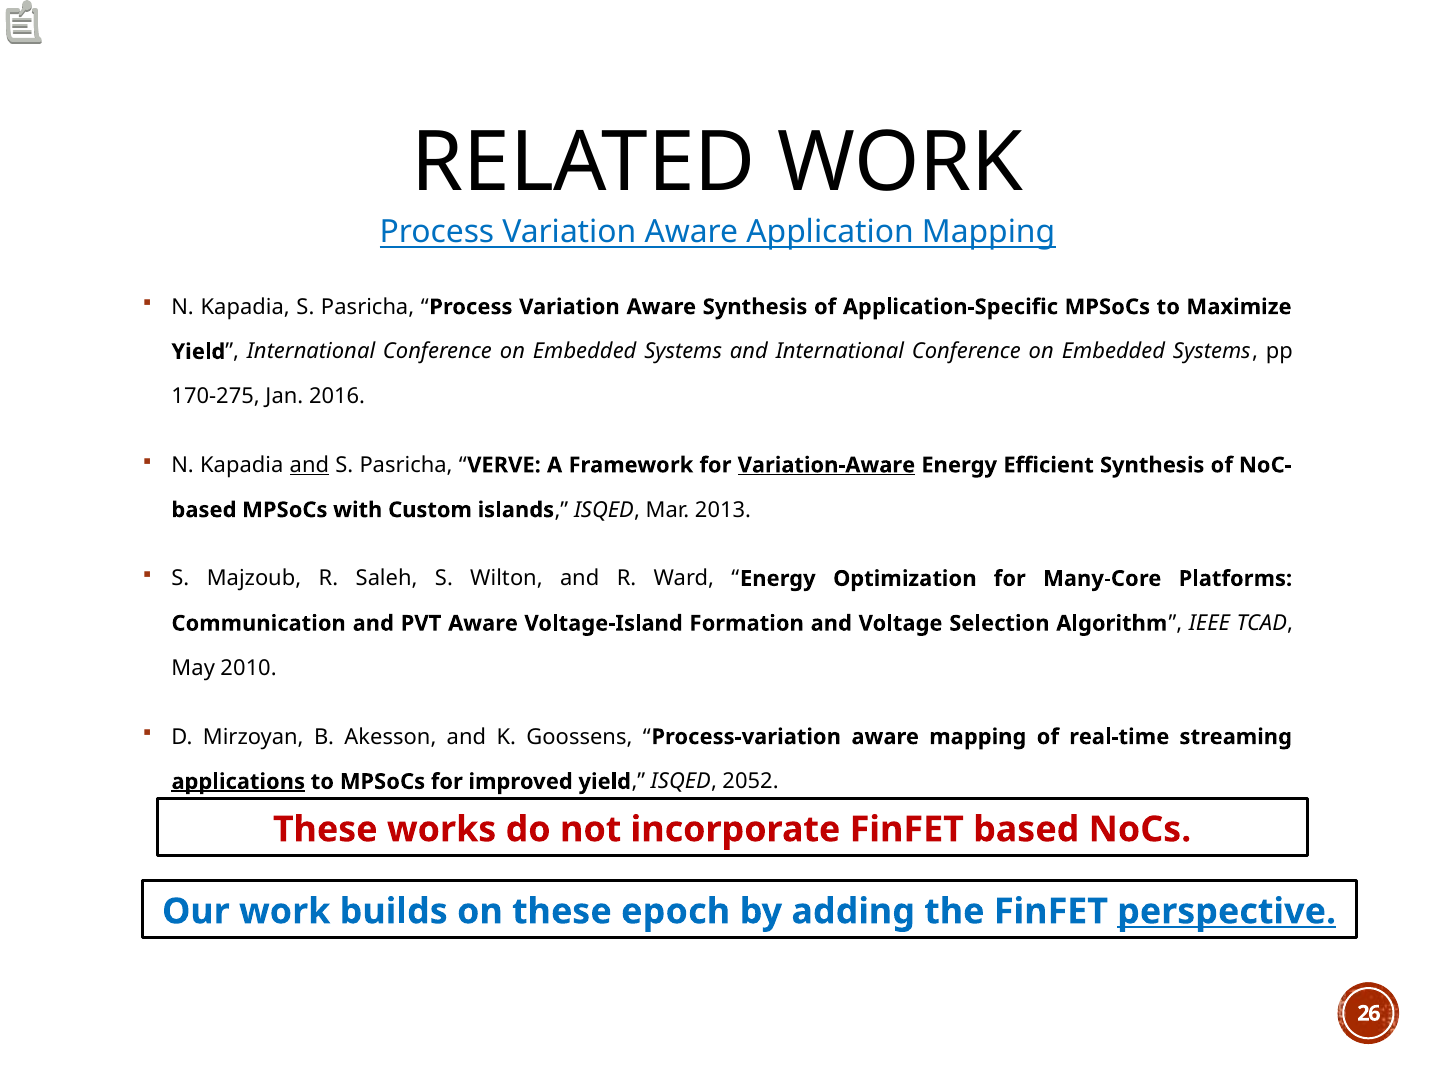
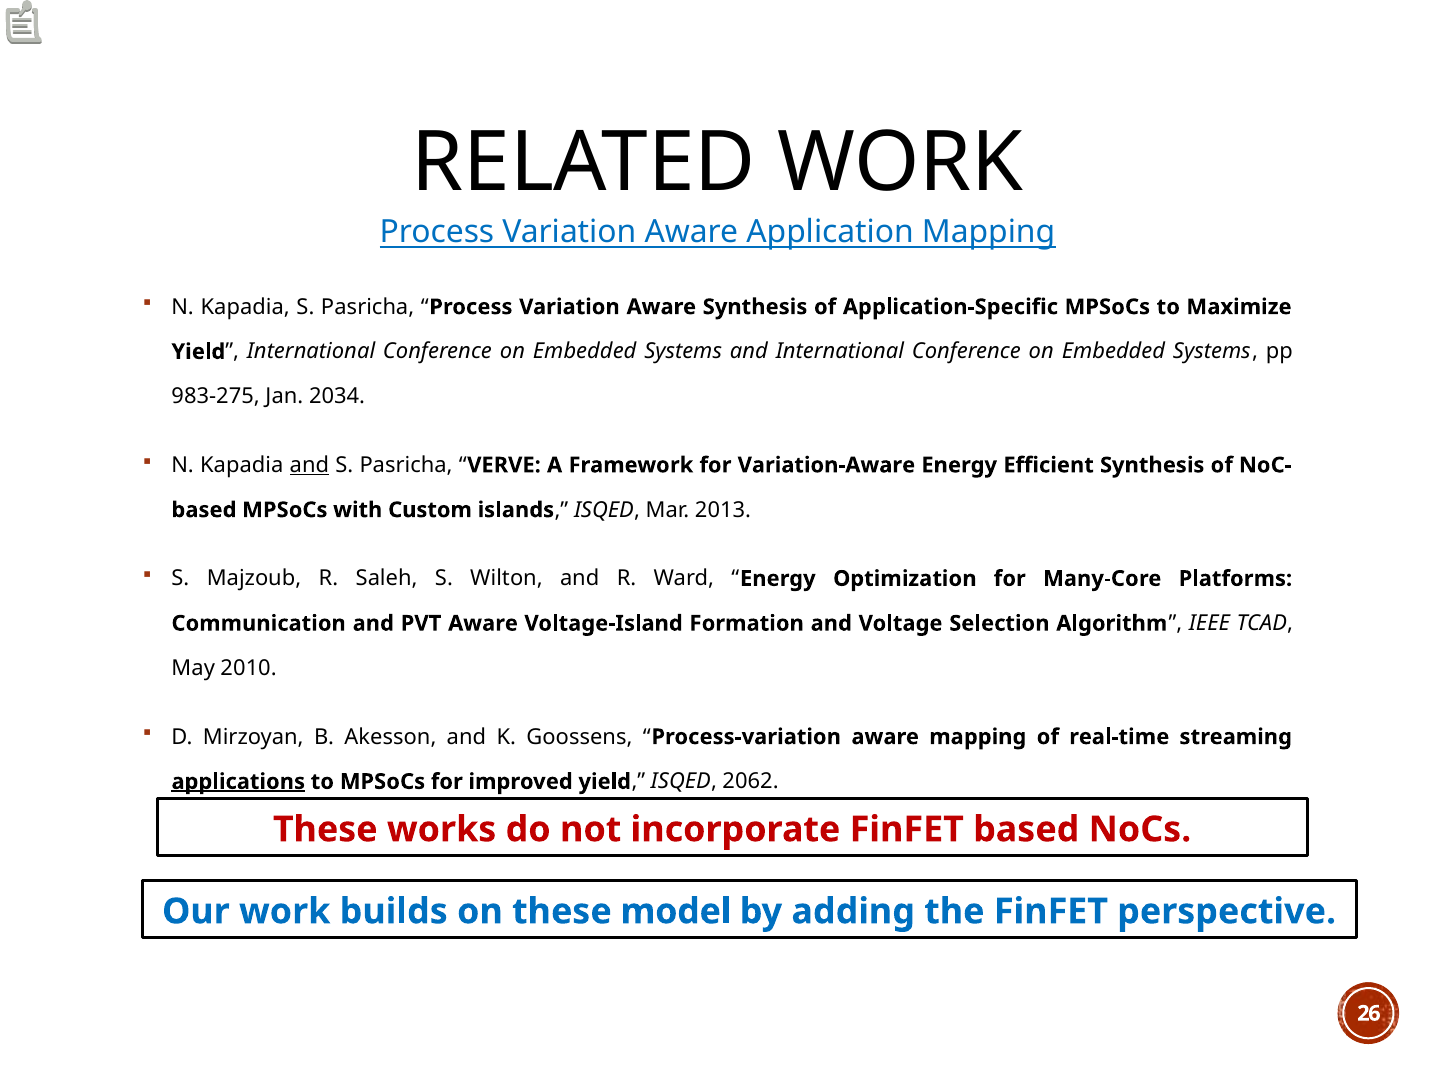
170-275: 170-275 -> 983-275
2016: 2016 -> 2034
Variation-Aware underline: present -> none
2052: 2052 -> 2062
epoch: epoch -> model
perspective underline: present -> none
